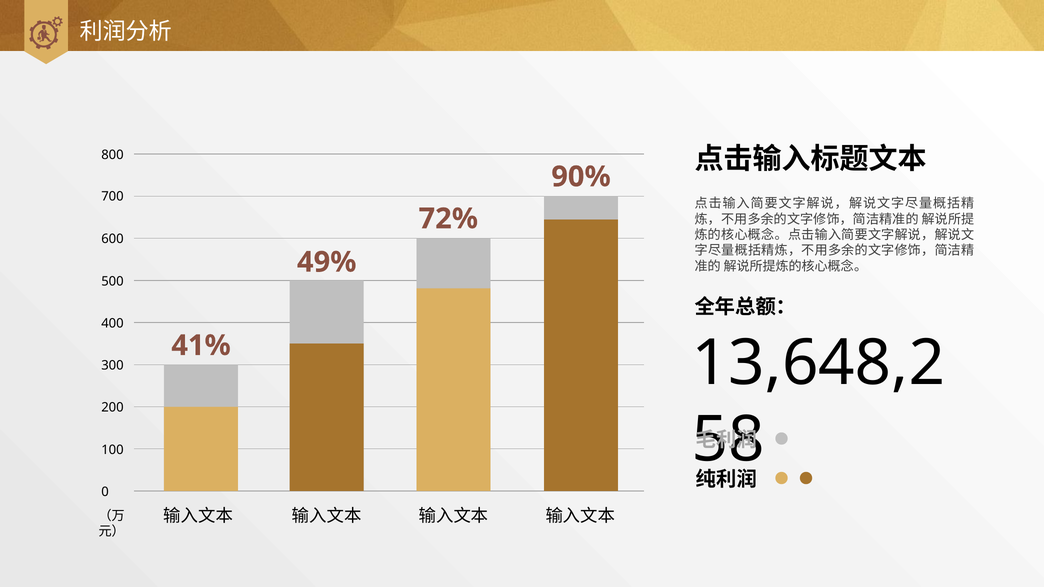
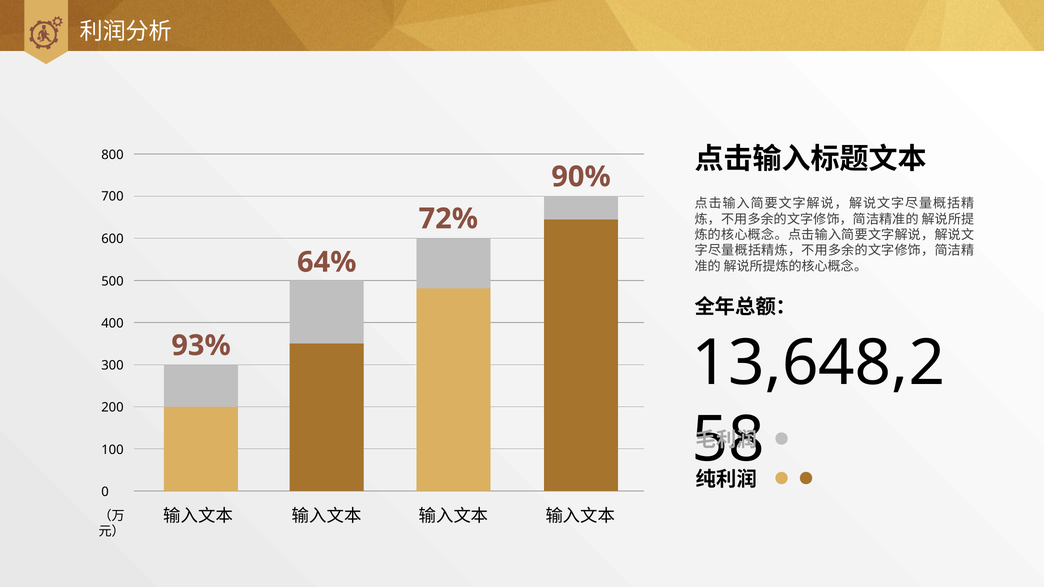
49%: 49% -> 64%
41%: 41% -> 93%
